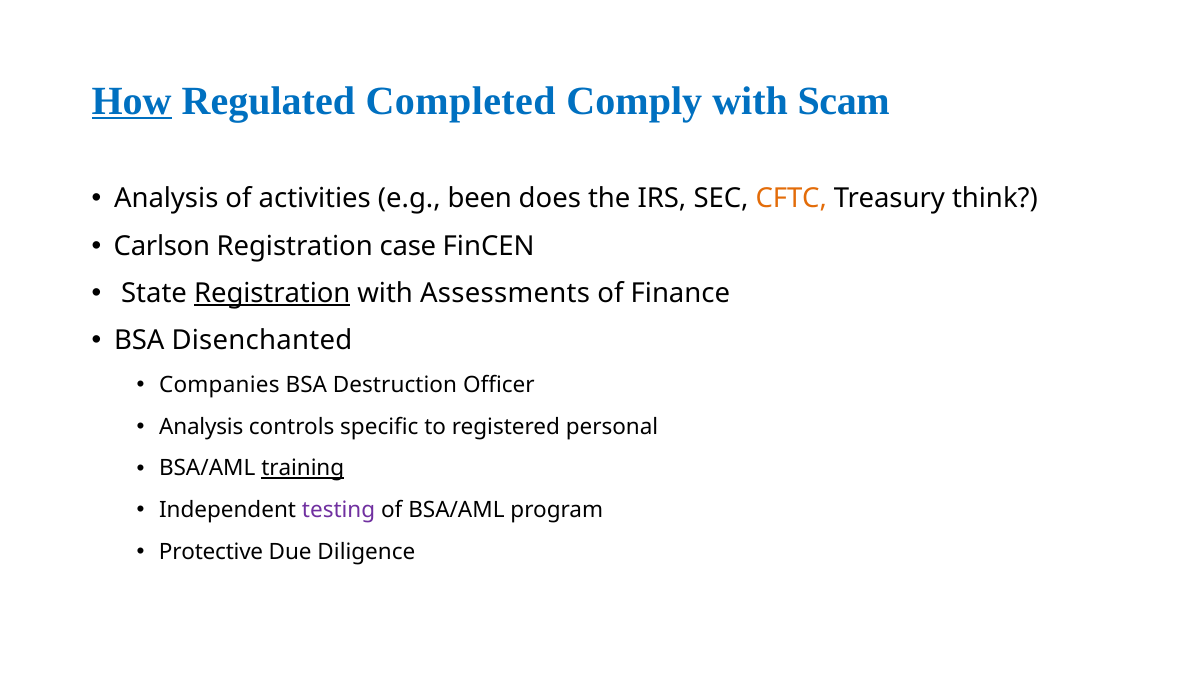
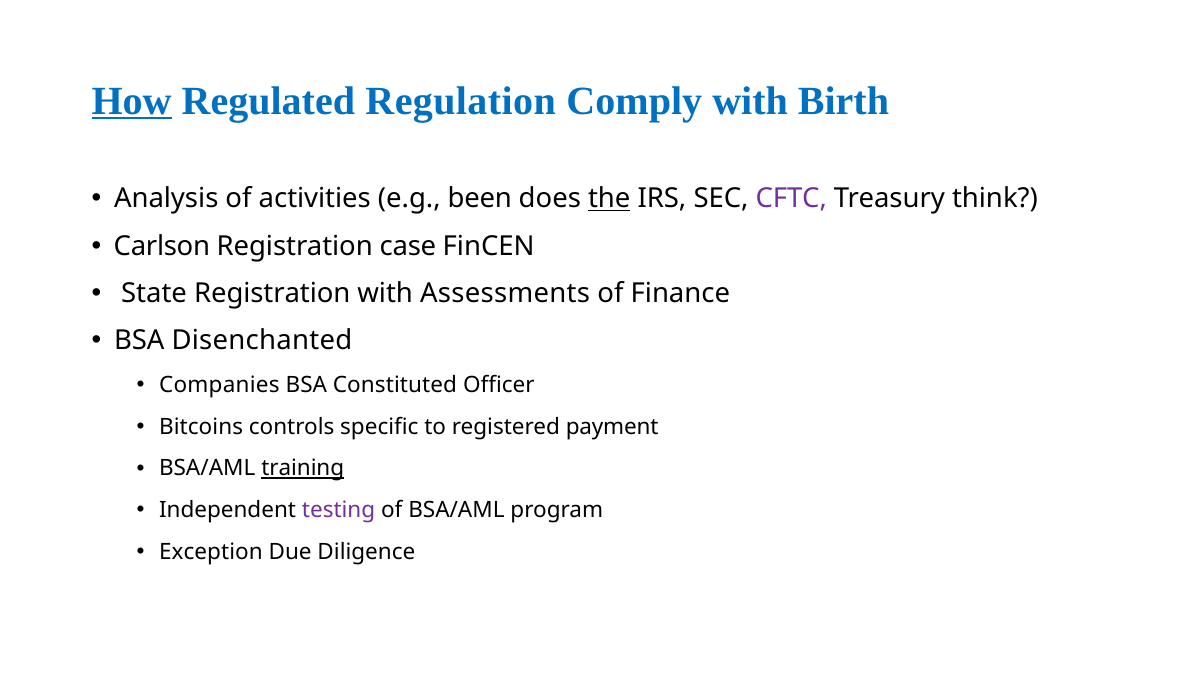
Completed: Completed -> Regulation
Scam: Scam -> Birth
the underline: none -> present
CFTC colour: orange -> purple
Registration at (272, 293) underline: present -> none
Destruction: Destruction -> Constituted
Analysis at (201, 427): Analysis -> Bitcoins
personal: personal -> payment
Protective: Protective -> Exception
